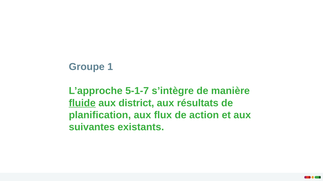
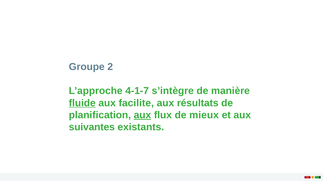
1: 1 -> 2
5-1-7: 5-1-7 -> 4-1-7
district: district -> facilite
aux at (142, 115) underline: none -> present
action: action -> mieux
